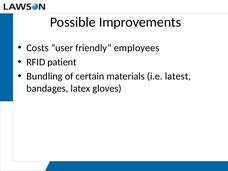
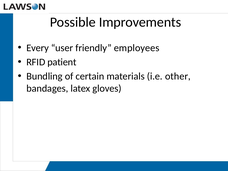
Costs: Costs -> Every
latest: latest -> other
